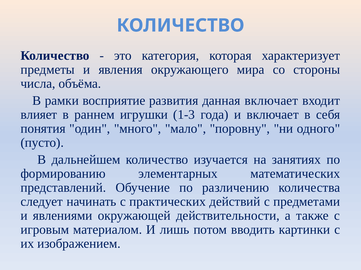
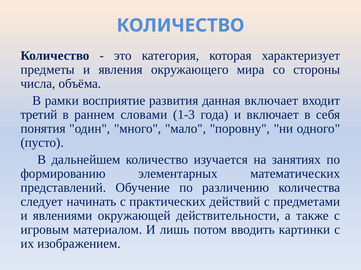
влияет: влияет -> третий
игрушки: игрушки -> словами
